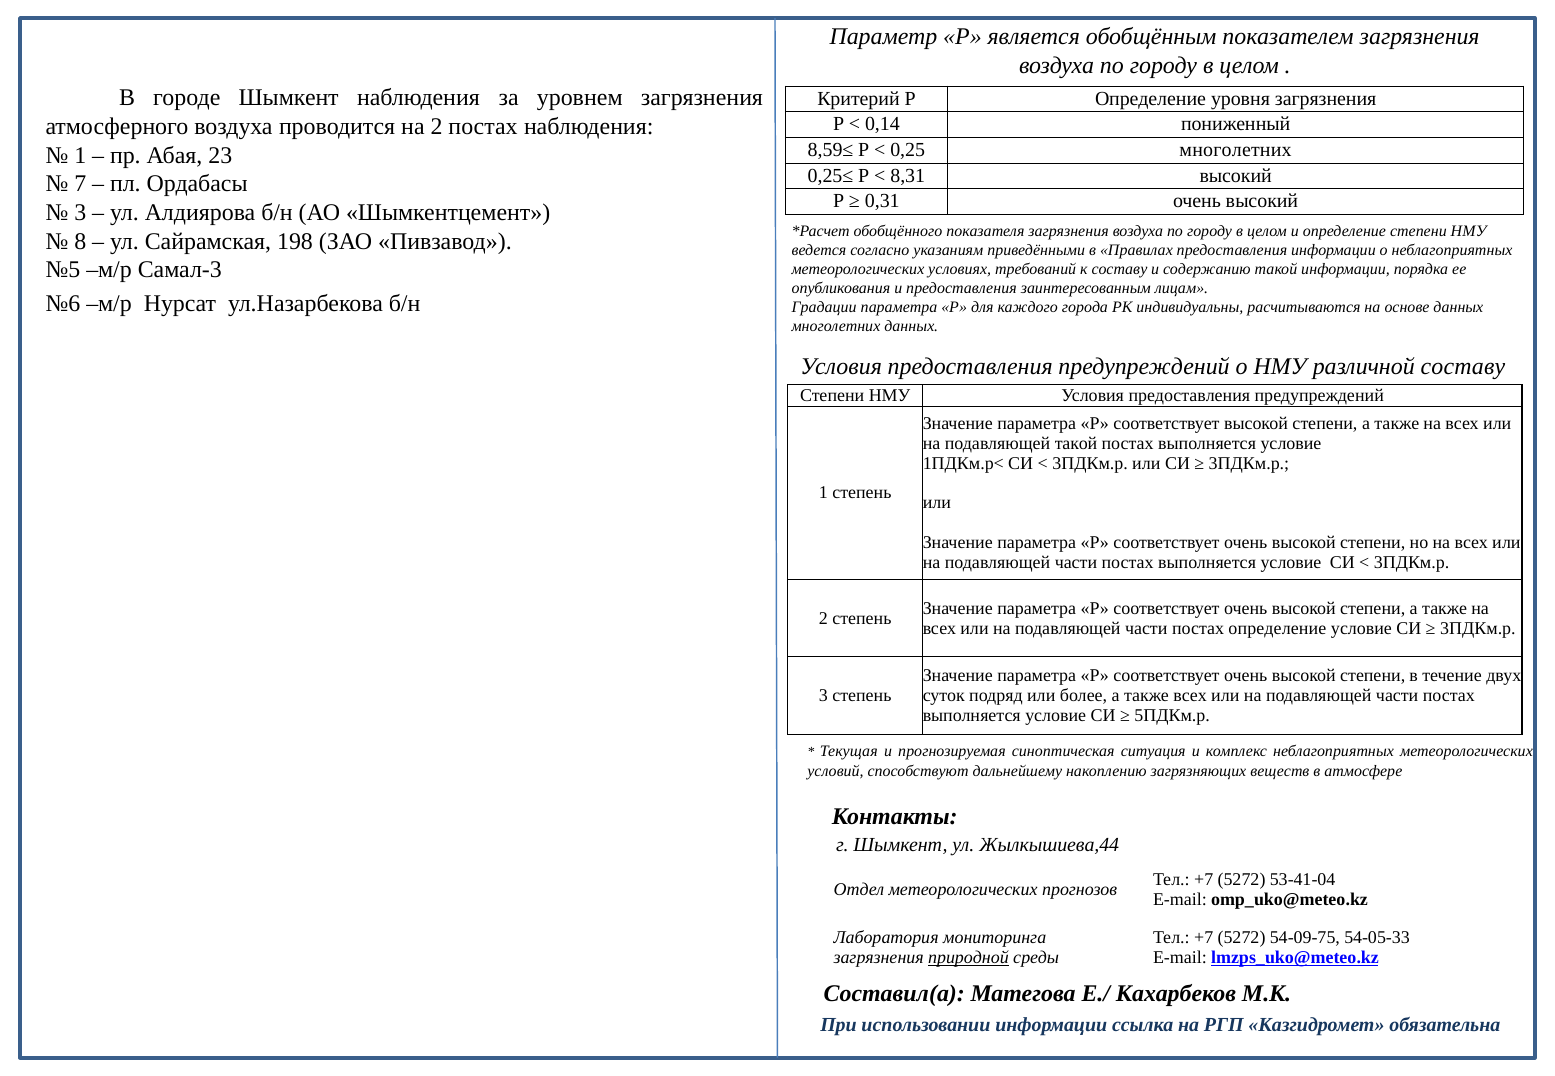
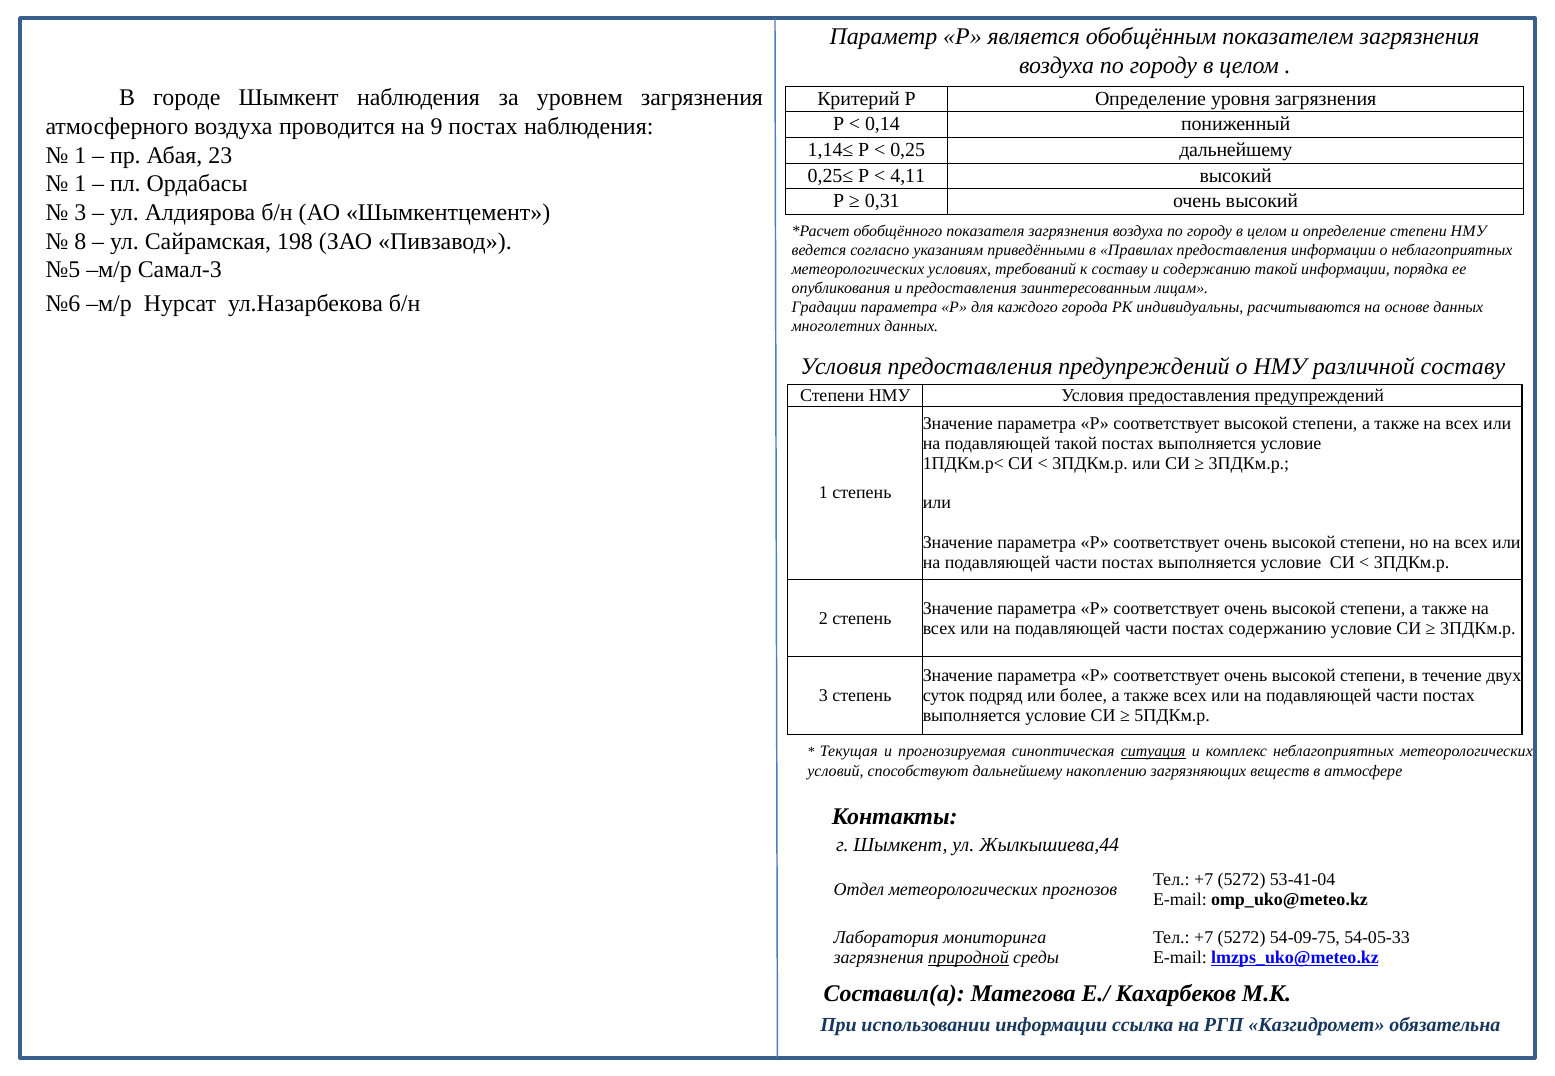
на 2: 2 -> 9
8,59≤: 8,59≤ -> 1,14≤
0,25 многолетних: многолетних -> дальнейшему
8,31: 8,31 -> 4,11
7 at (80, 184): 7 -> 1
постах определение: определение -> содержанию
ситуация underline: none -> present
